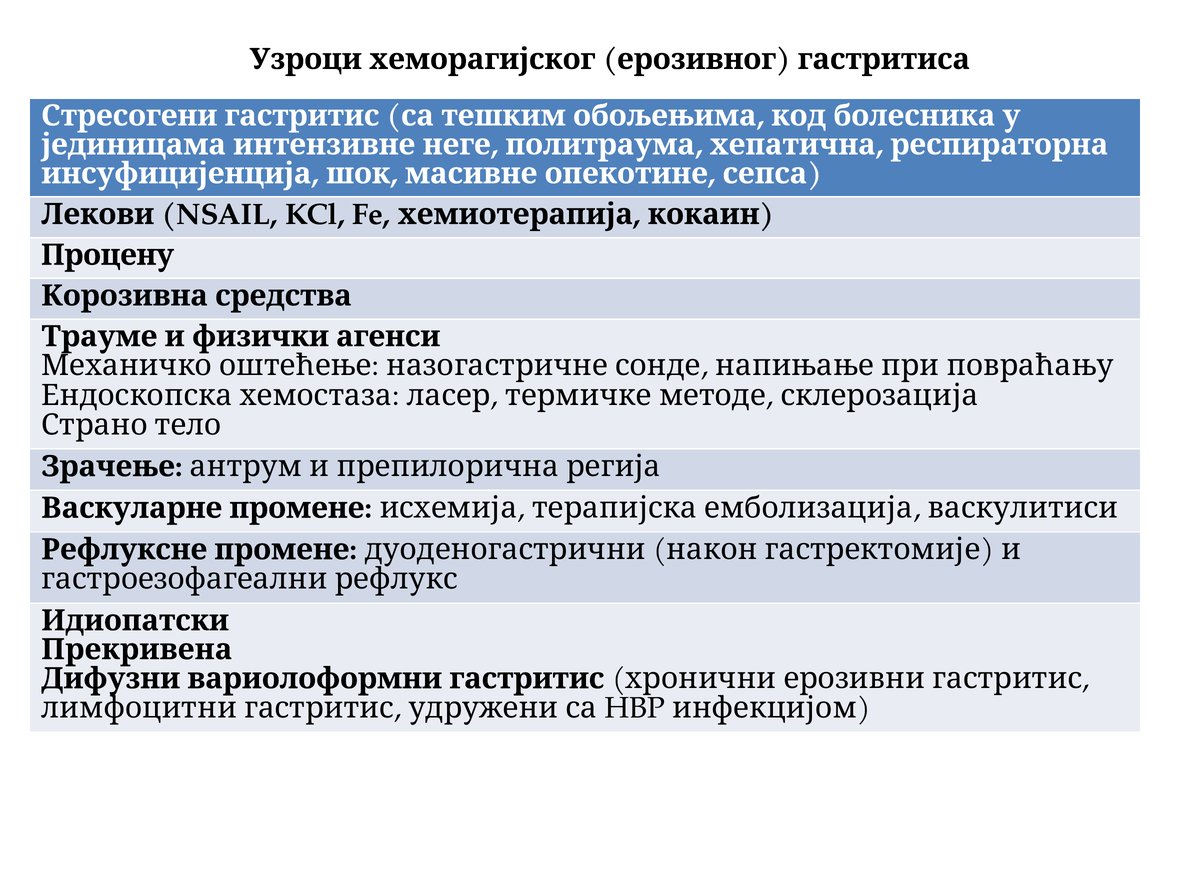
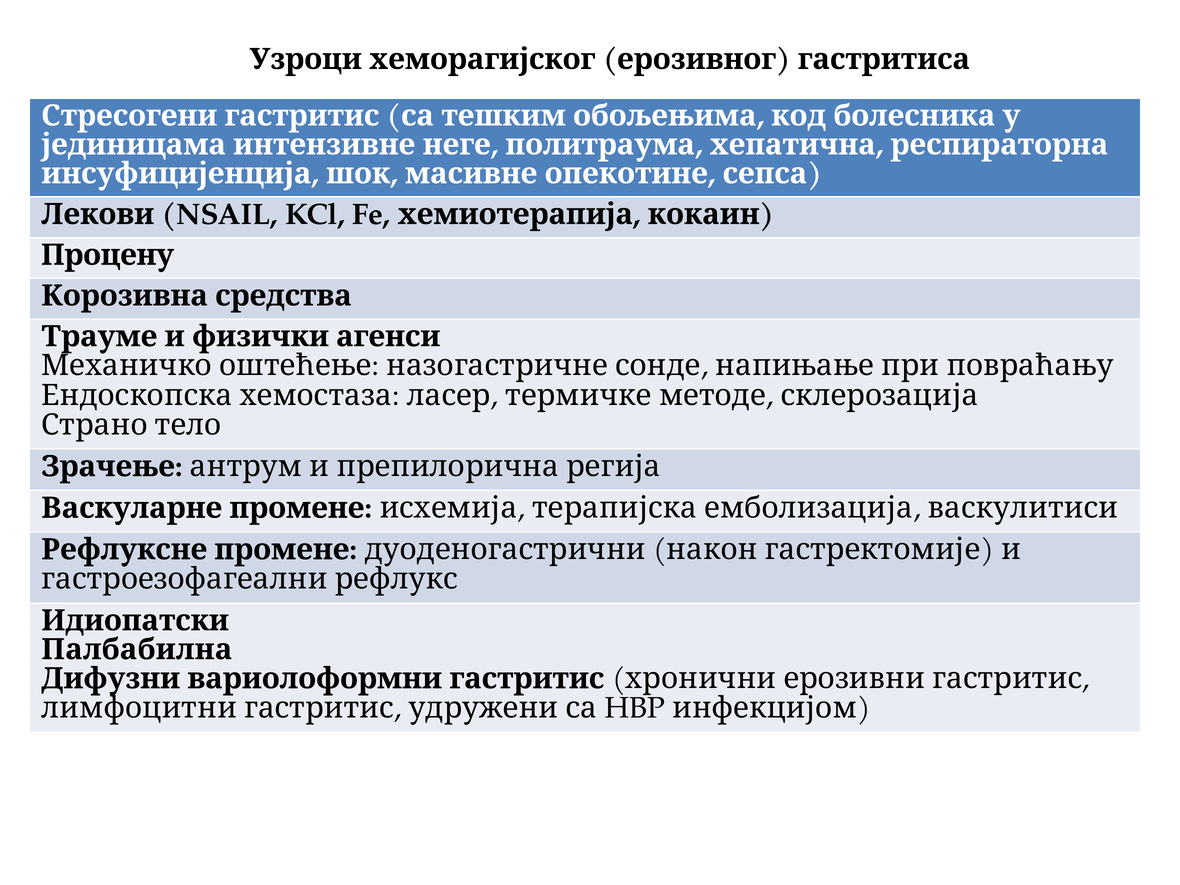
Прекривена: Прекривена -> Палбабилна
